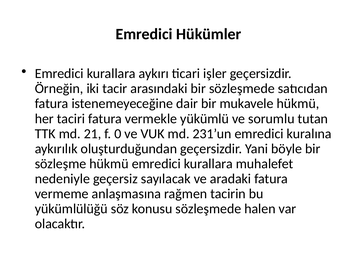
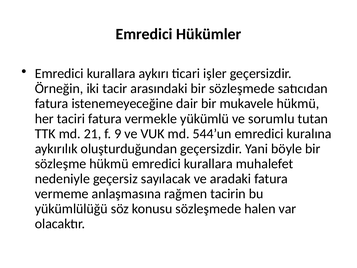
0: 0 -> 9
231’un: 231’un -> 544’un
